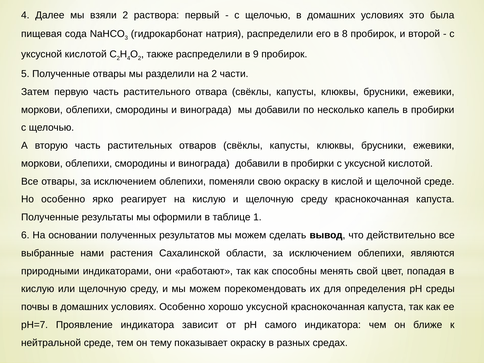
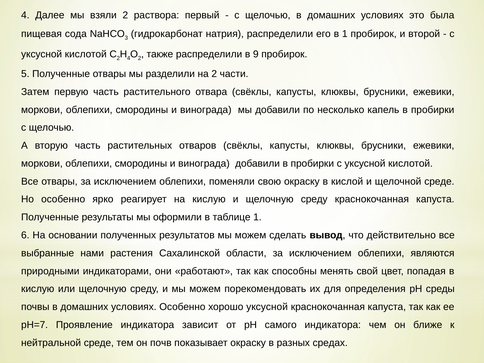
в 8: 8 -> 1
тему: тему -> почв
